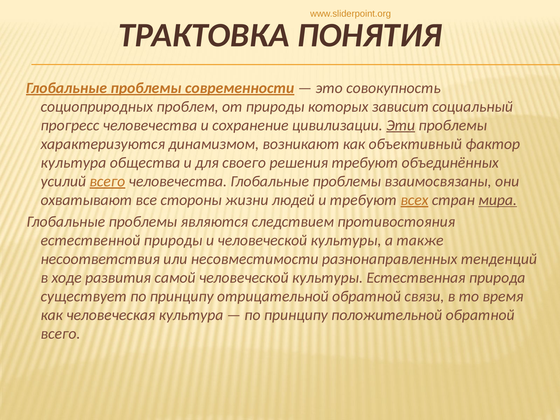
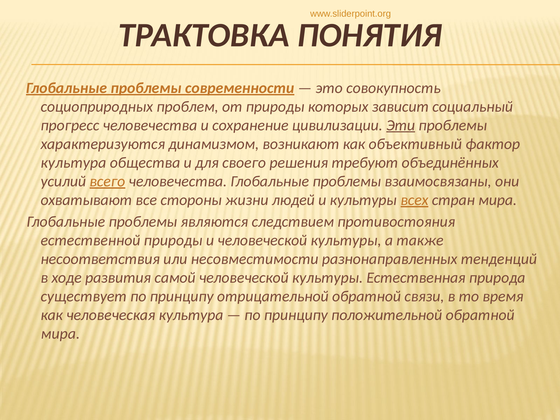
и требуют: требуют -> культуры
мира at (498, 200) underline: present -> none
всего at (61, 334): всего -> мира
